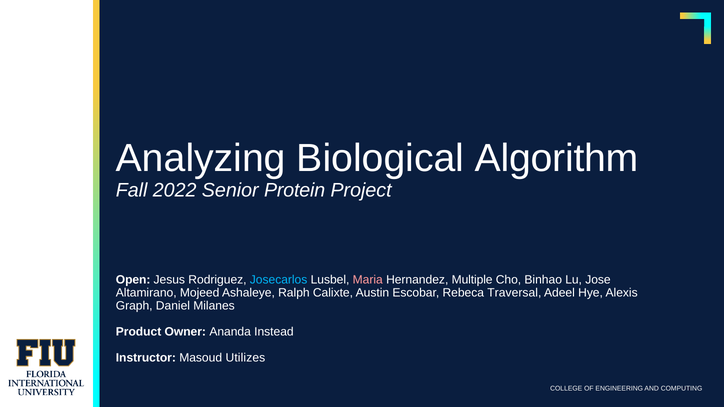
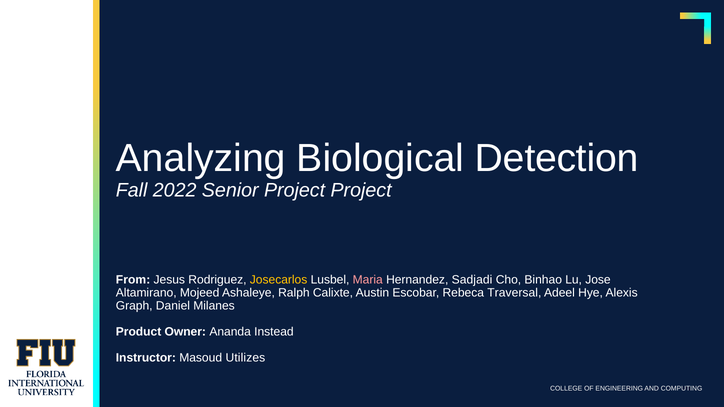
Algorithm: Algorithm -> Detection
Senior Protein: Protein -> Project
Open: Open -> From
Josecarlos colour: light blue -> yellow
Multiple: Multiple -> Sadjadi
